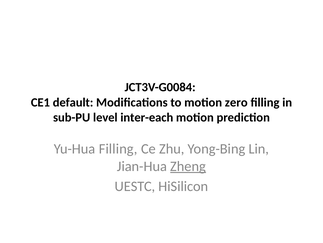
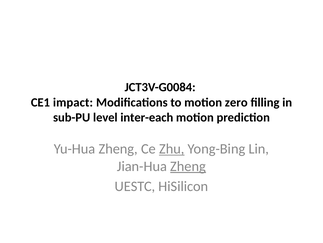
default: default -> impact
Yu-Hua Filling: Filling -> Zheng
Zhu underline: none -> present
